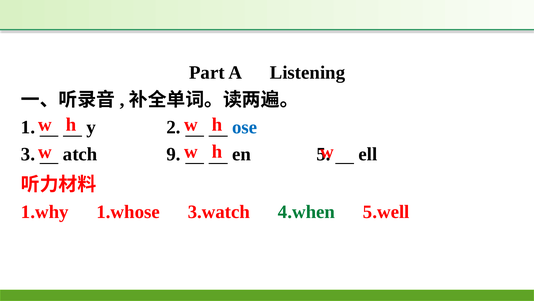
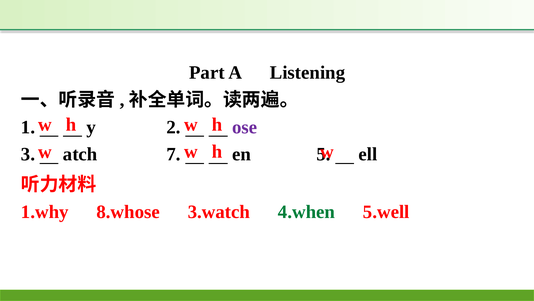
ose colour: blue -> purple
9: 9 -> 7
1.whose: 1.whose -> 8.whose
